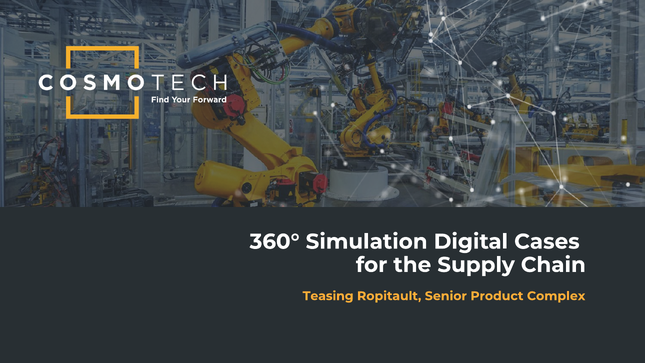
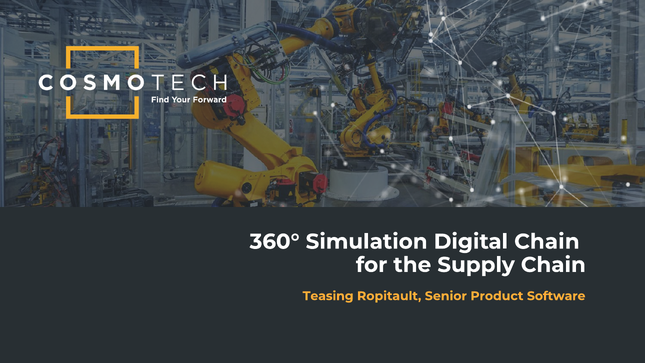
Digital Cases: Cases -> Chain
Complex: Complex -> Software
